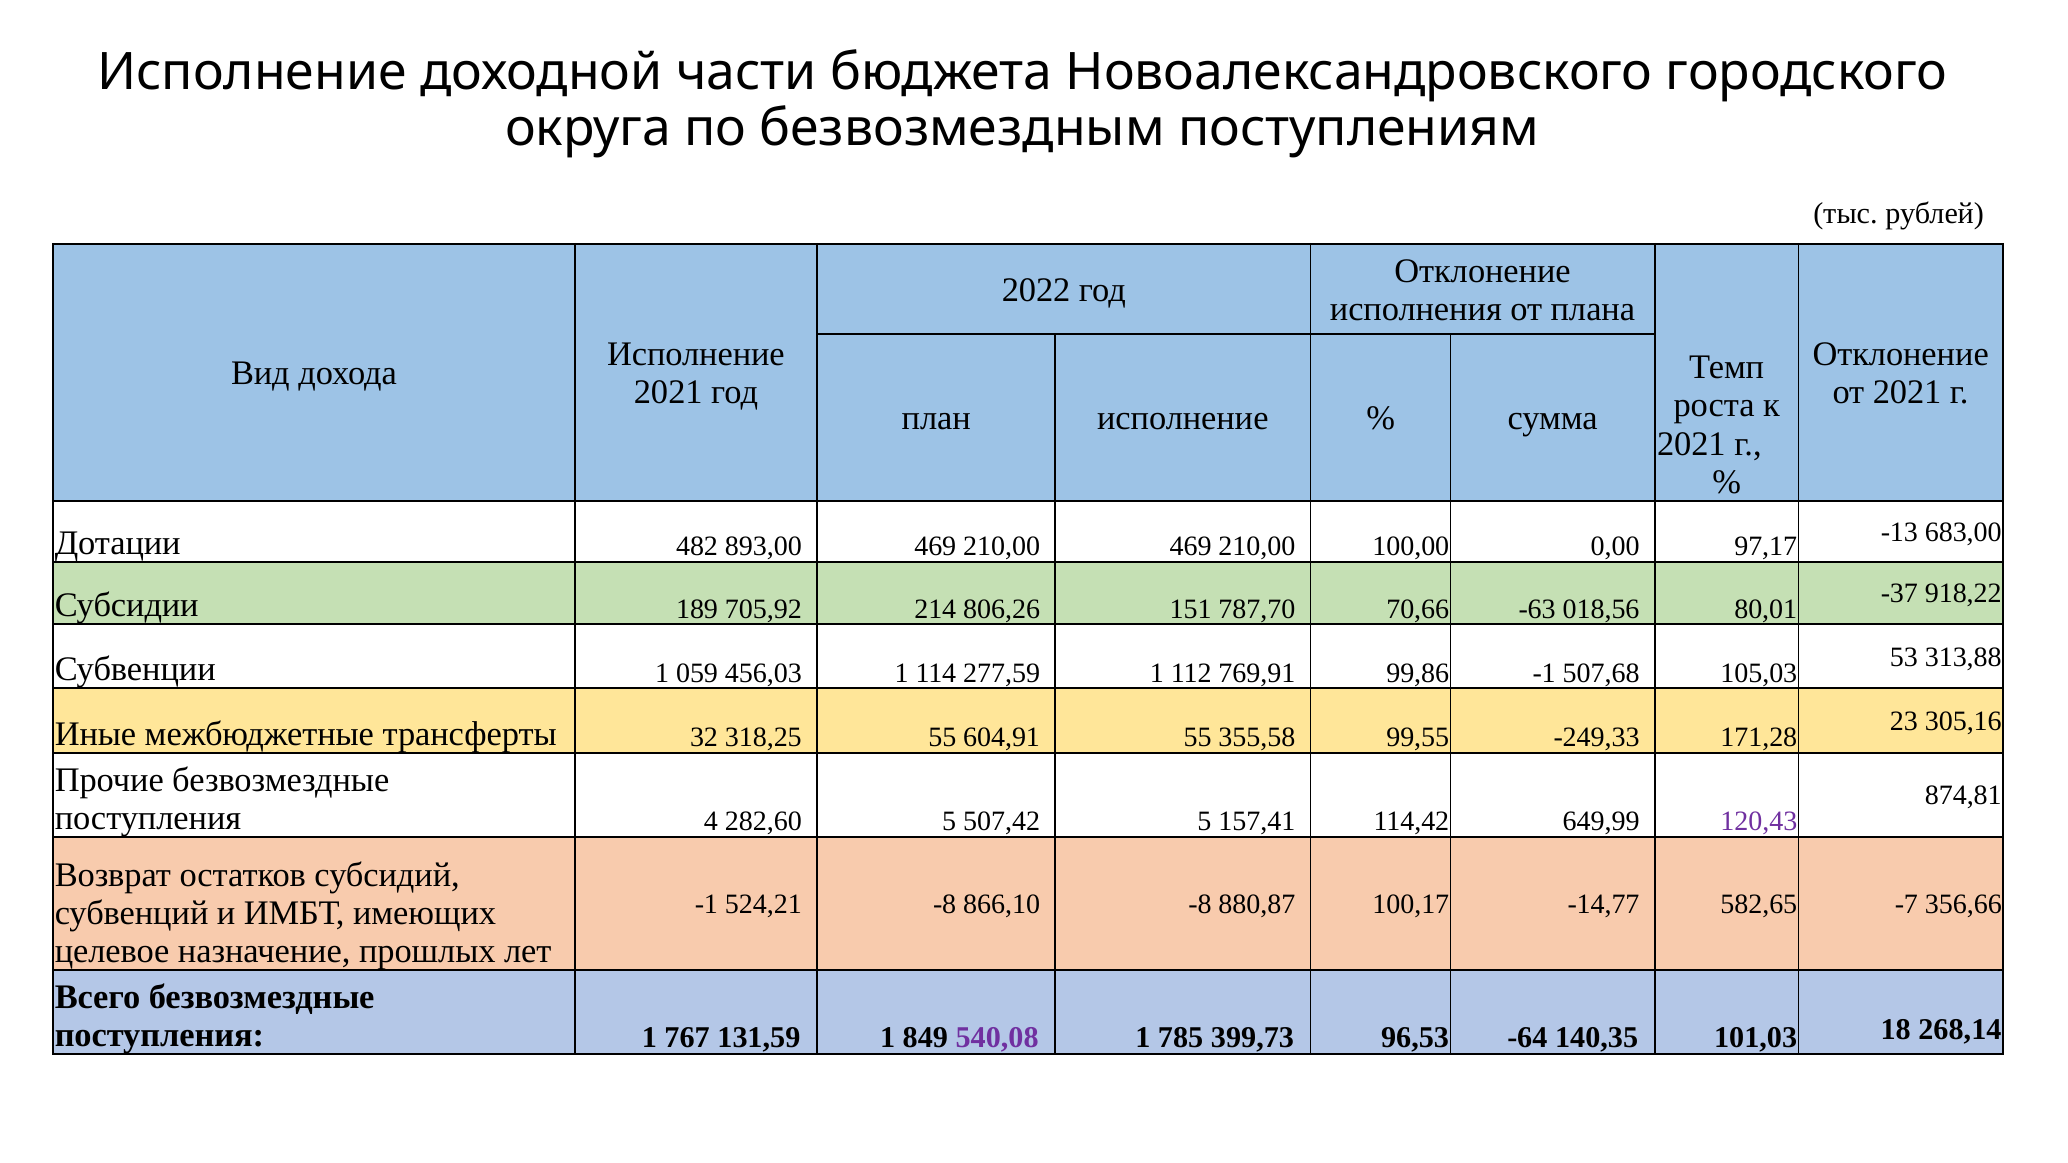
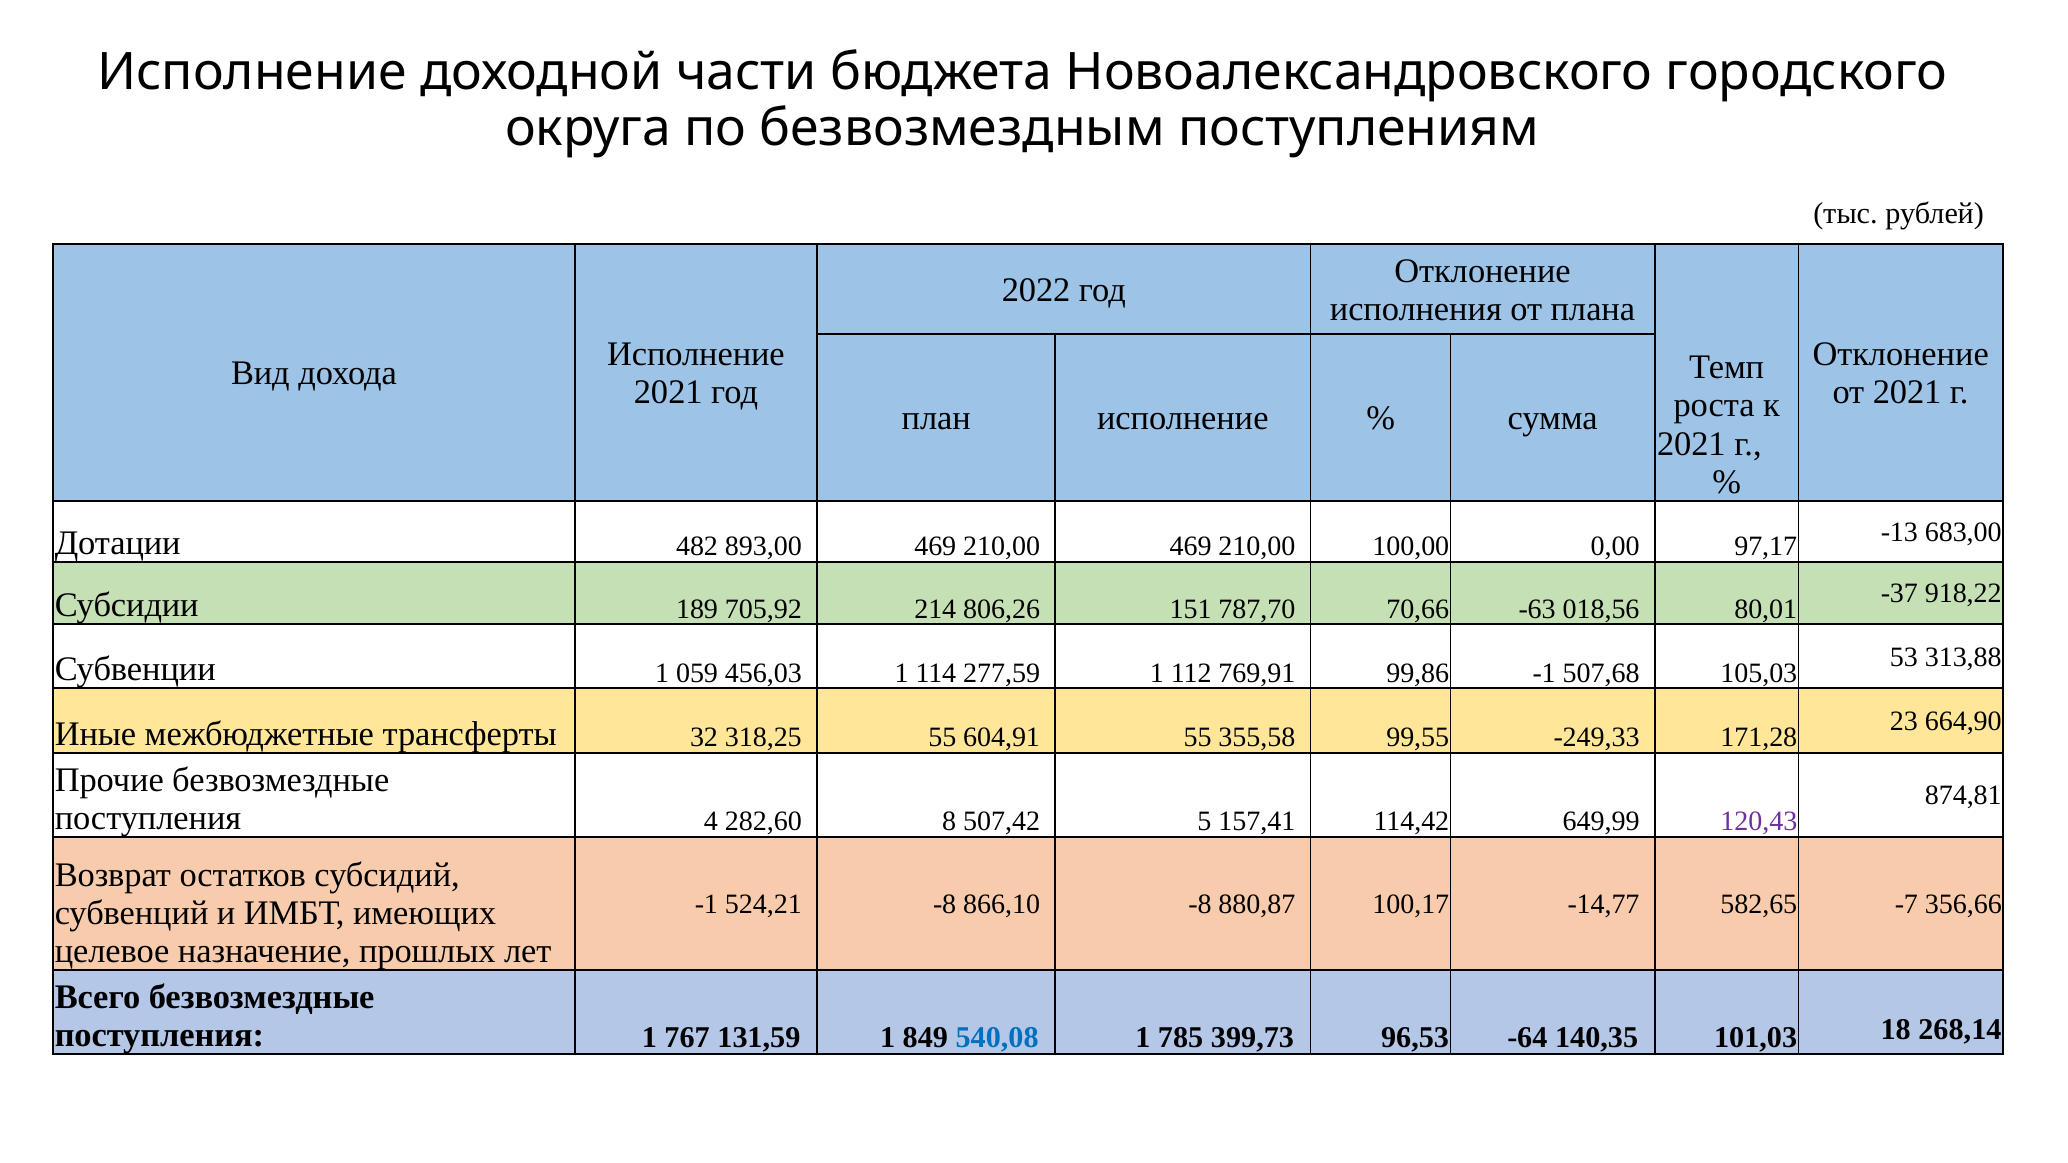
305,16: 305,16 -> 664,90
282,60 5: 5 -> 8
540,08 colour: purple -> blue
